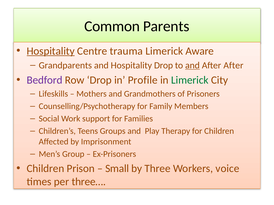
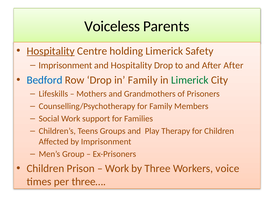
Common: Common -> Voiceless
trauma: trauma -> holding
Aware: Aware -> Safety
Grandparents at (65, 65): Grandparents -> Imprisonment
and at (192, 65) underline: present -> none
Bedford colour: purple -> blue
in Profile: Profile -> Family
Small at (117, 169): Small -> Work
